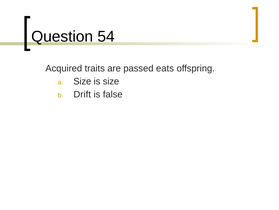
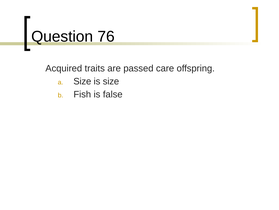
54: 54 -> 76
eats: eats -> care
Drift: Drift -> Fish
